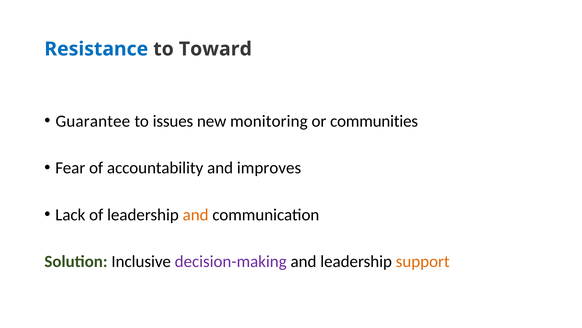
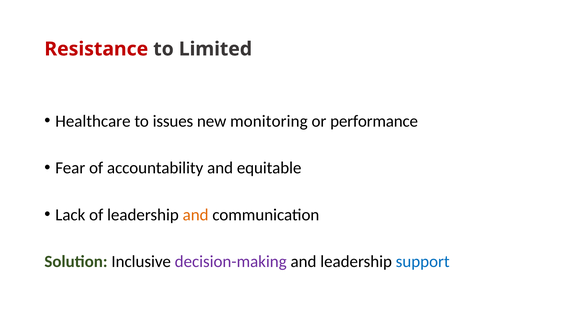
Resistance colour: blue -> red
Toward: Toward -> Limited
Guarantee: Guarantee -> Healthcare
communities: communities -> performance
improves: improves -> equitable
support colour: orange -> blue
